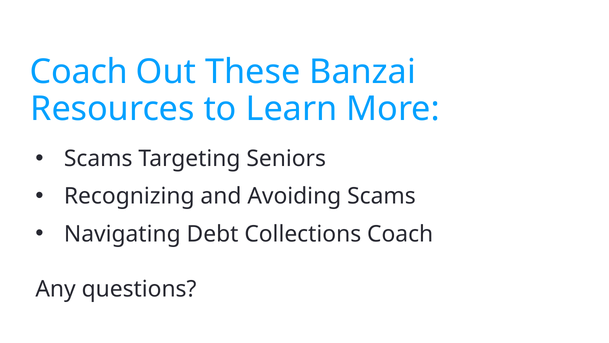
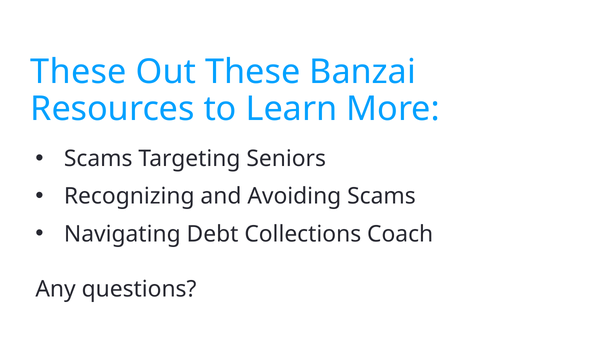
Coach at (79, 72): Coach -> These
